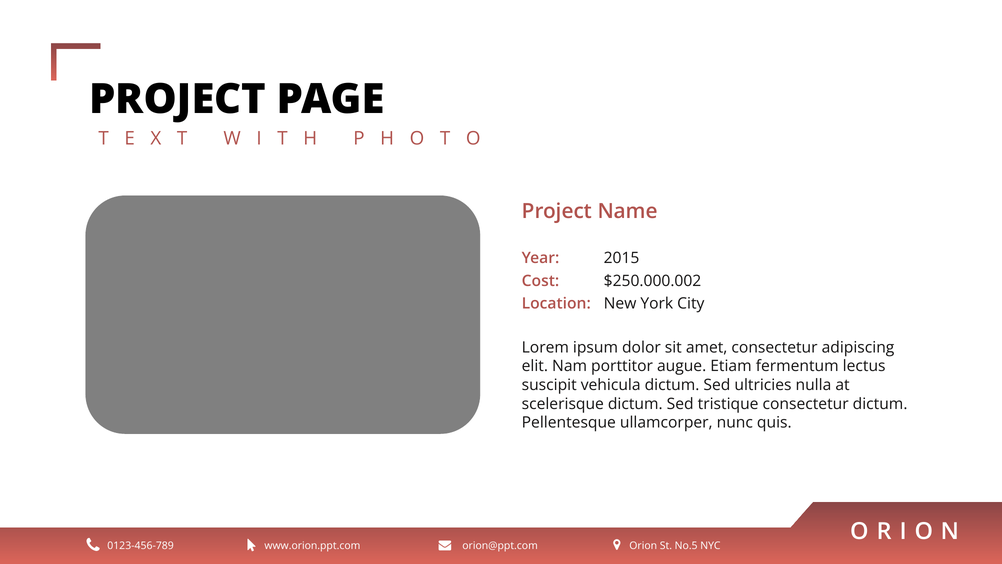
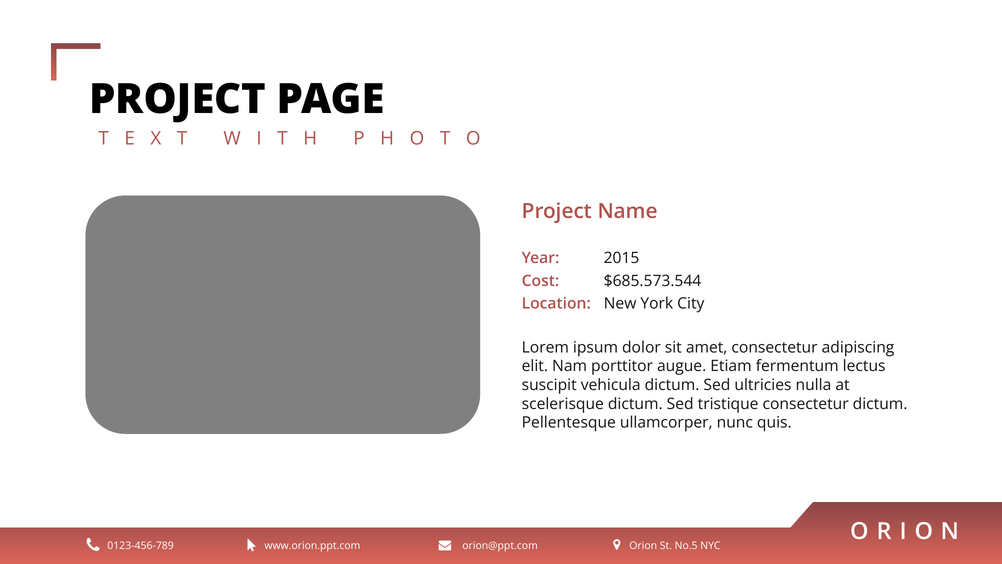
$250.000.002: $250.000.002 -> $685.573.544
